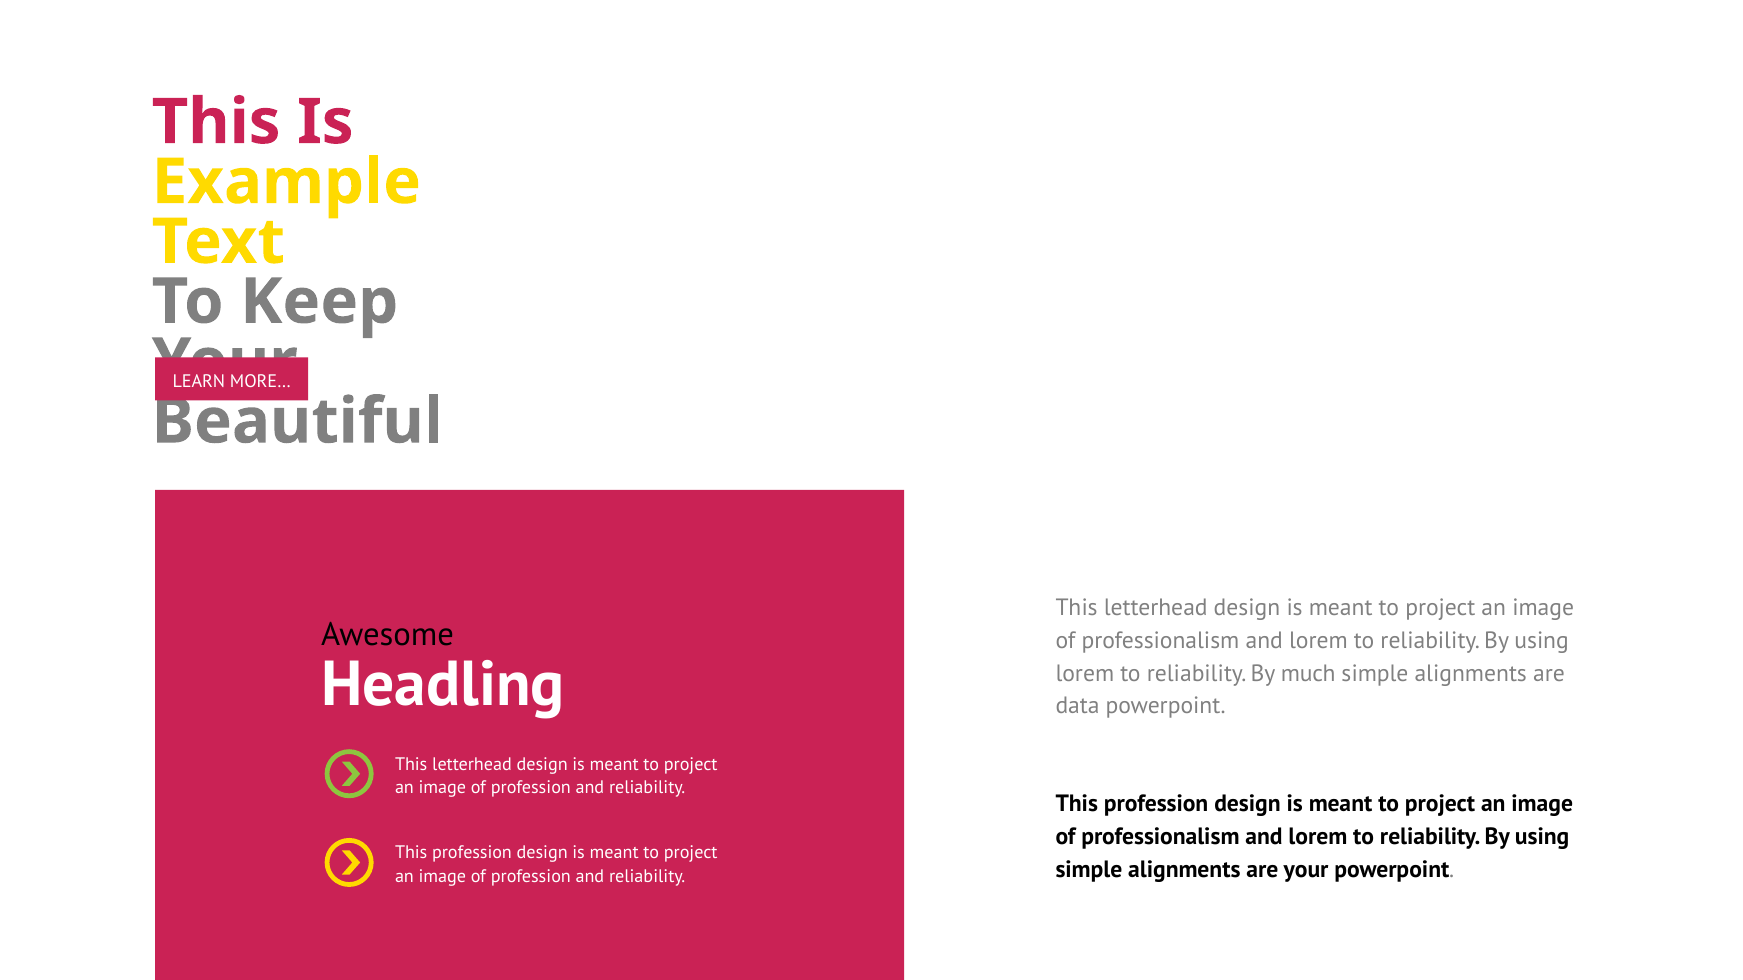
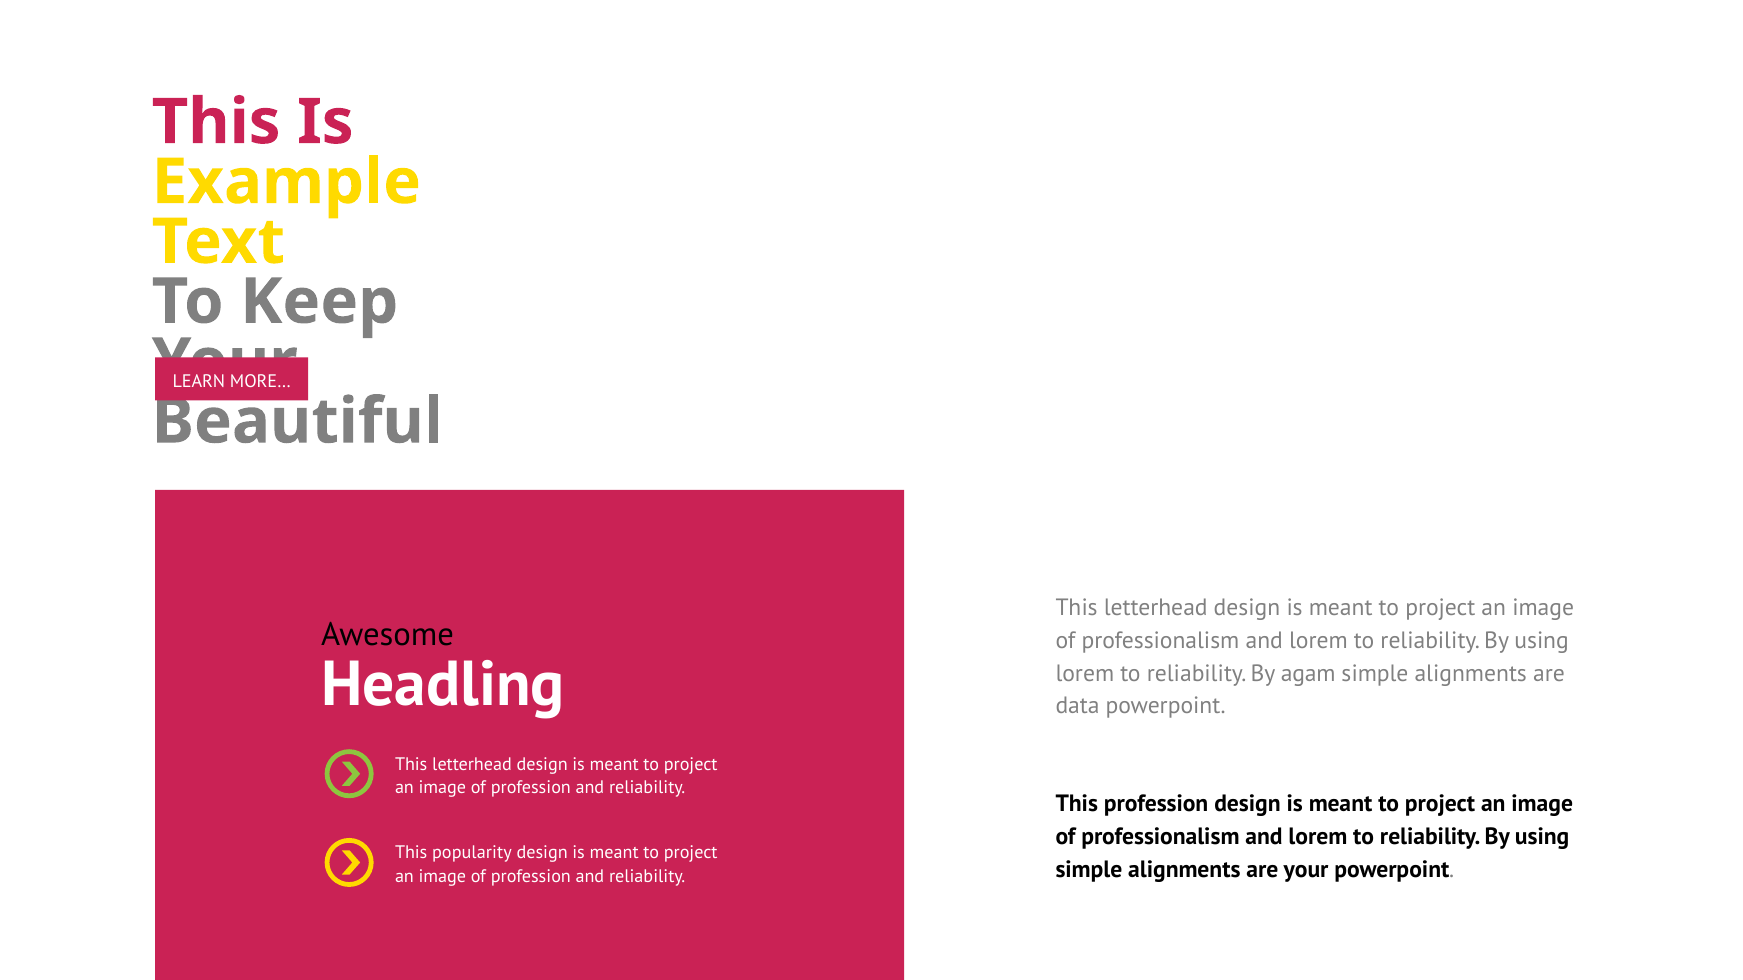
much: much -> agam
profession at (472, 853): profession -> popularity
